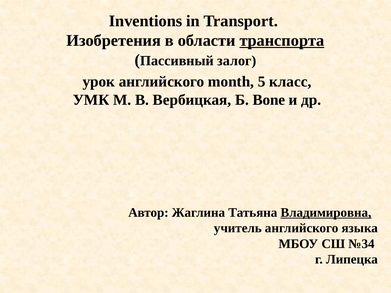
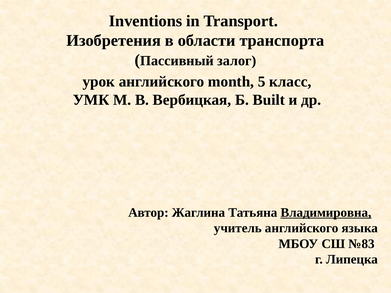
транспорта underline: present -> none
Bone: Bone -> Built
№34: №34 -> №83
